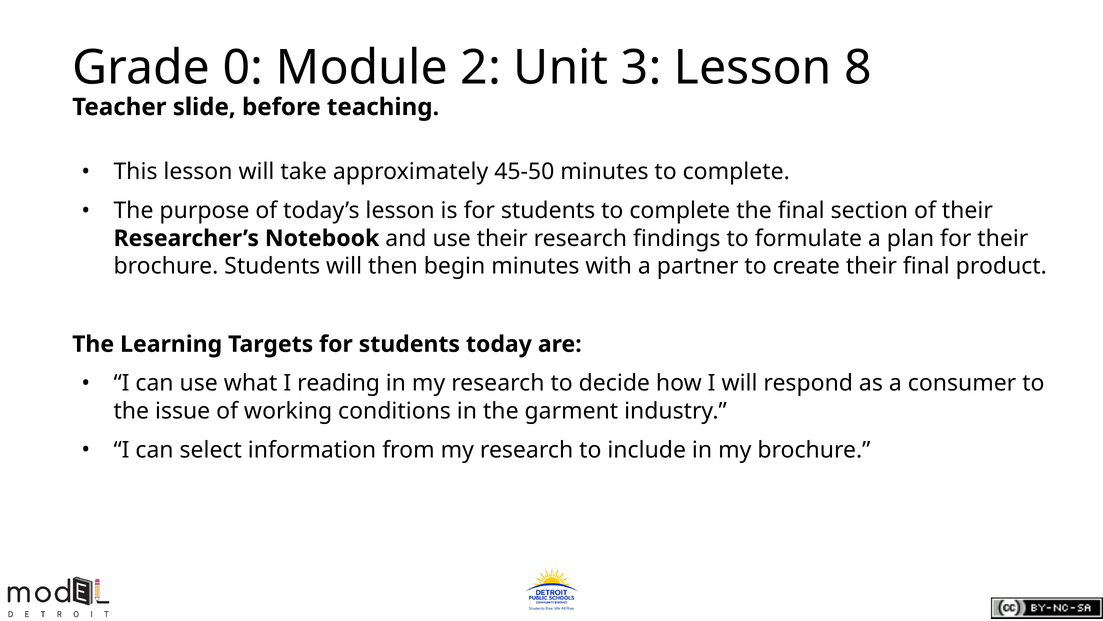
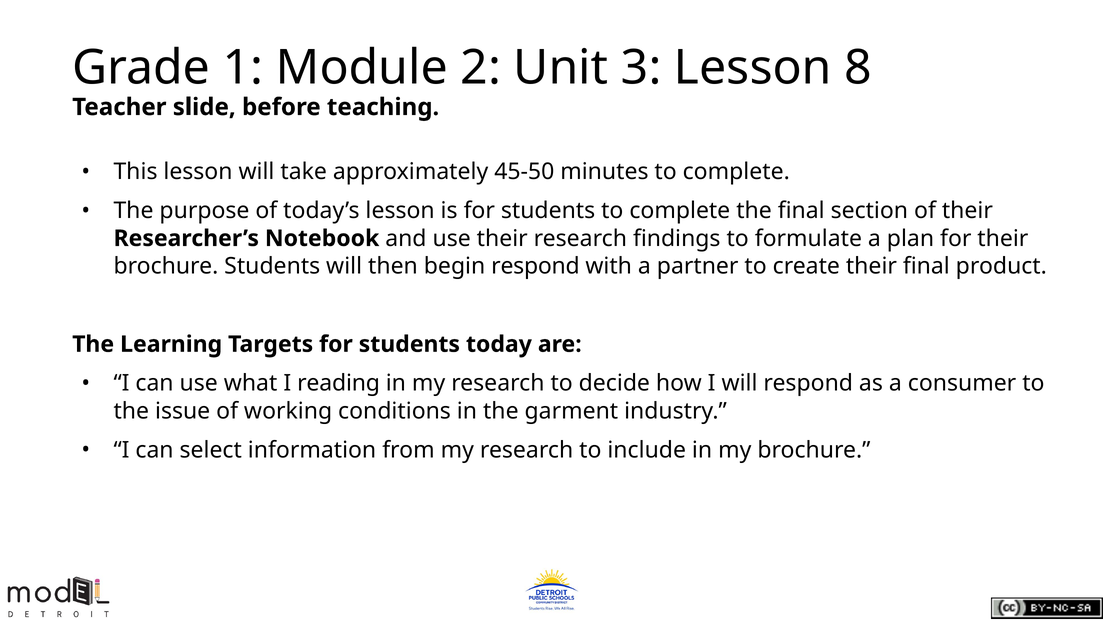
0: 0 -> 1
begin minutes: minutes -> respond
